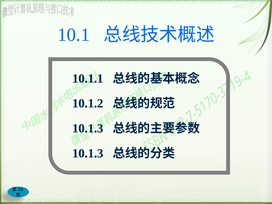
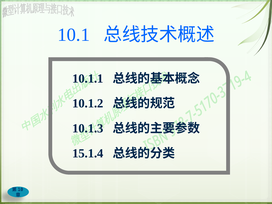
10.1.3 at (88, 153): 10.1.3 -> 15.1.4
